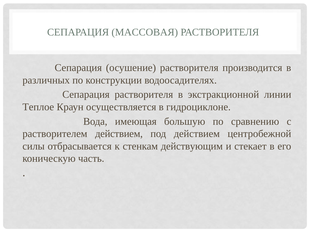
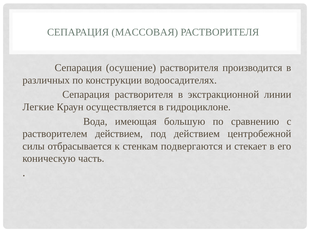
Теплое: Теплое -> Легкие
действующим: действующим -> подвергаются
